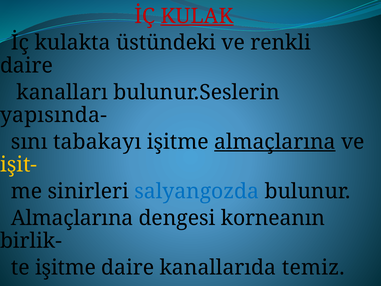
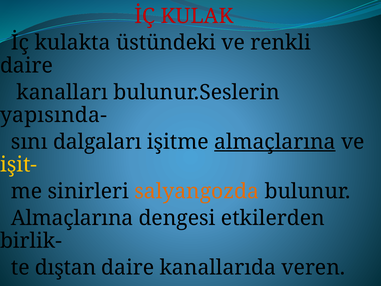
KULAK underline: present -> none
tabakayı: tabakayı -> dalgaları
salyangozda colour: blue -> orange
korneanın: korneanın -> etkilerden
te işitme: işitme -> dıştan
temiz: temiz -> veren
